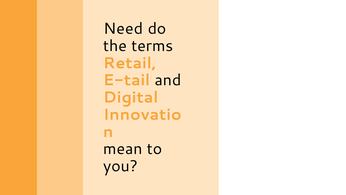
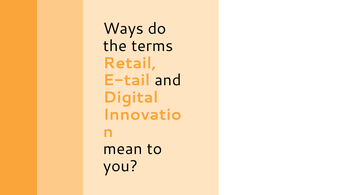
Need: Need -> Ways
